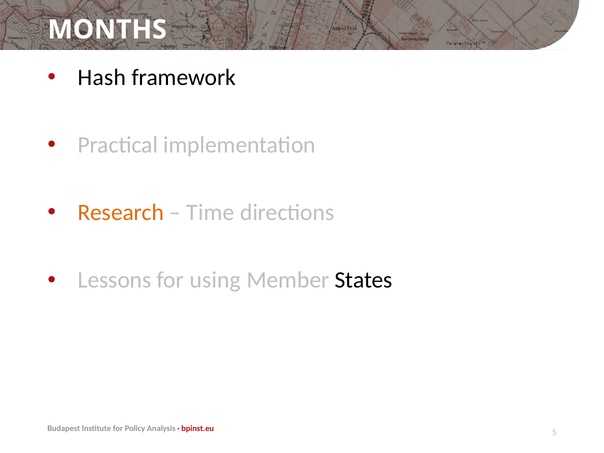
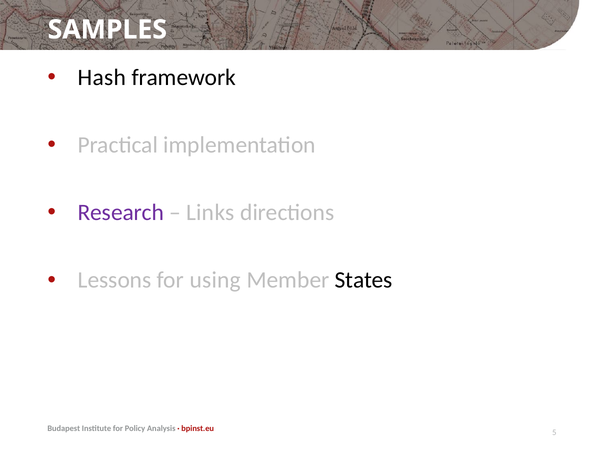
MONTHS: MONTHS -> SAMPLES
Research colour: orange -> purple
Time: Time -> Links
